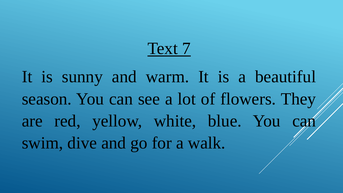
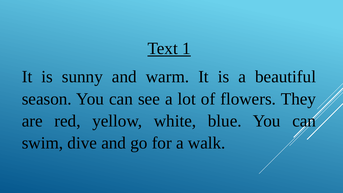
7: 7 -> 1
